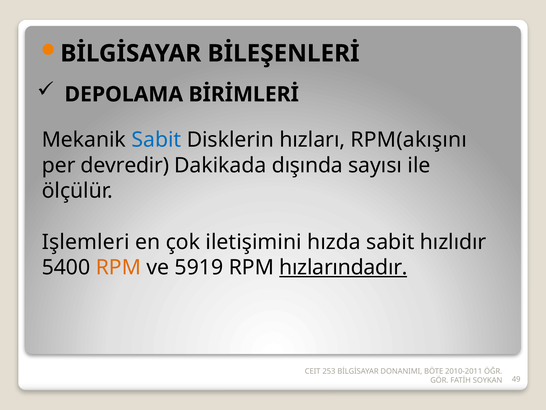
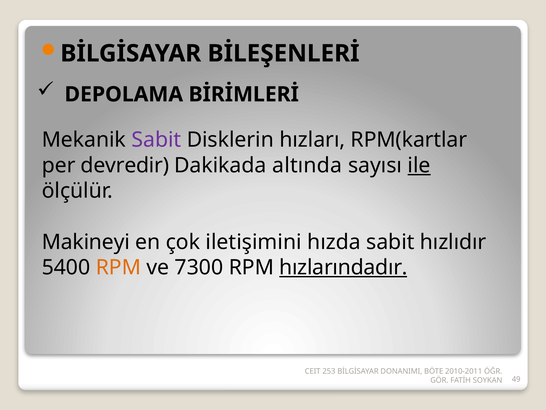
Sabit at (156, 140) colour: blue -> purple
RPM(akışını: RPM(akışını -> RPM(kartlar
dışında: dışında -> altında
ile underline: none -> present
Işlemleri: Işlemleri -> Makineyi
5919: 5919 -> 7300
